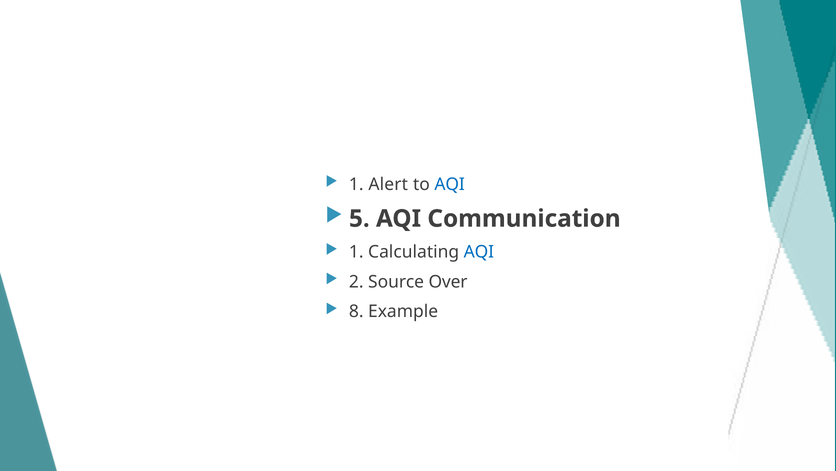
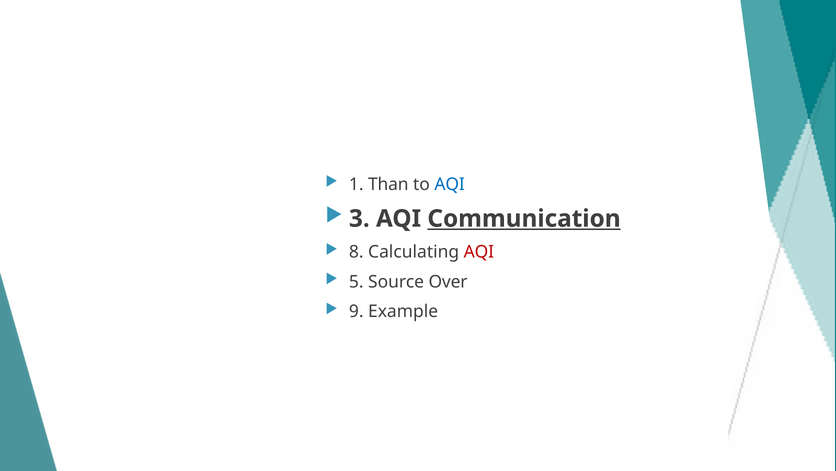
Alert: Alert -> Than
5: 5 -> 3
Communication underline: none -> present
1 at (356, 252): 1 -> 8
AQI at (479, 252) colour: blue -> red
2: 2 -> 5
8 at (356, 311): 8 -> 9
